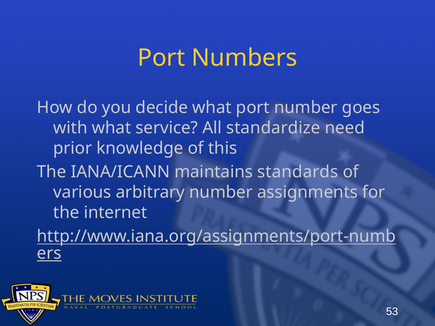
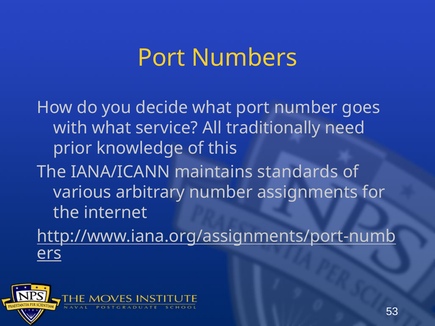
standardize: standardize -> traditionally
